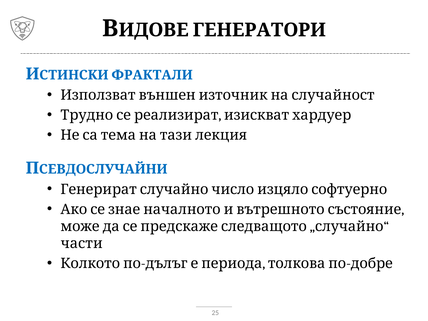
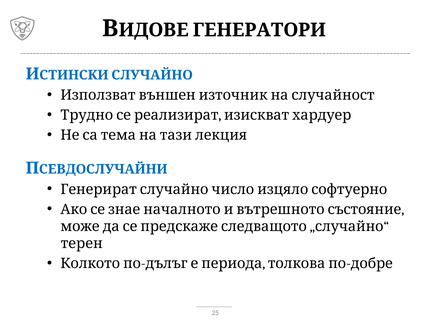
ФРАКТАЛИ at (152, 75): ФРАКТАЛИ -> СЛУЧАЙНО
части: части -> терен
